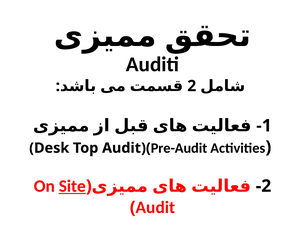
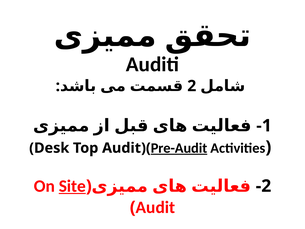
Pre-Audit underline: none -> present
